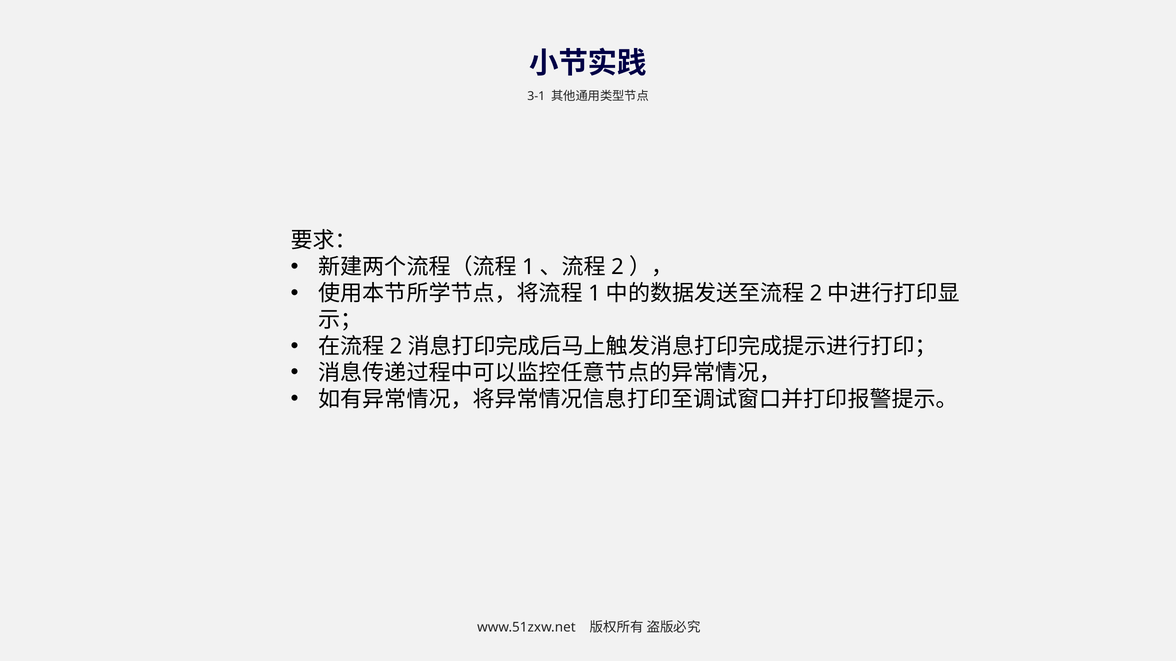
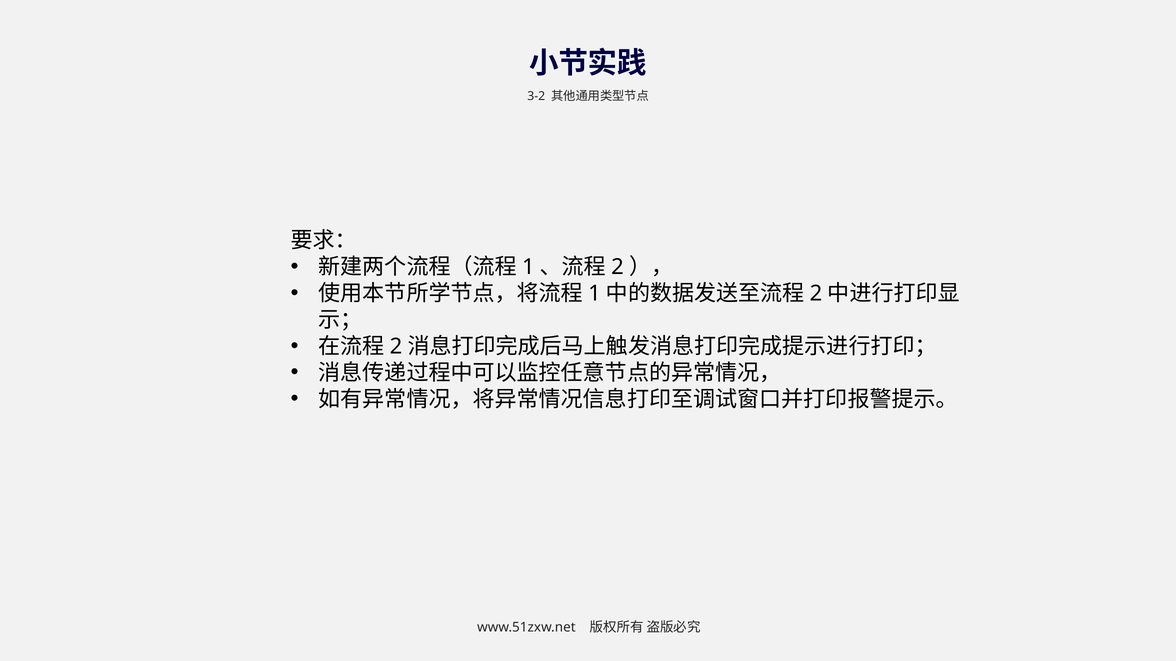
3-1: 3-1 -> 3-2
